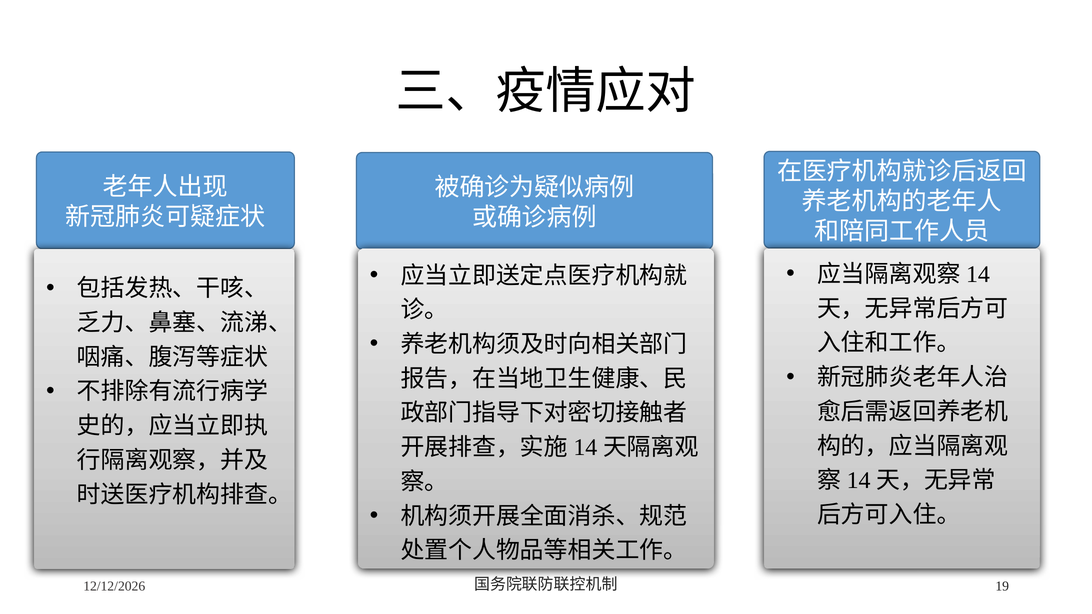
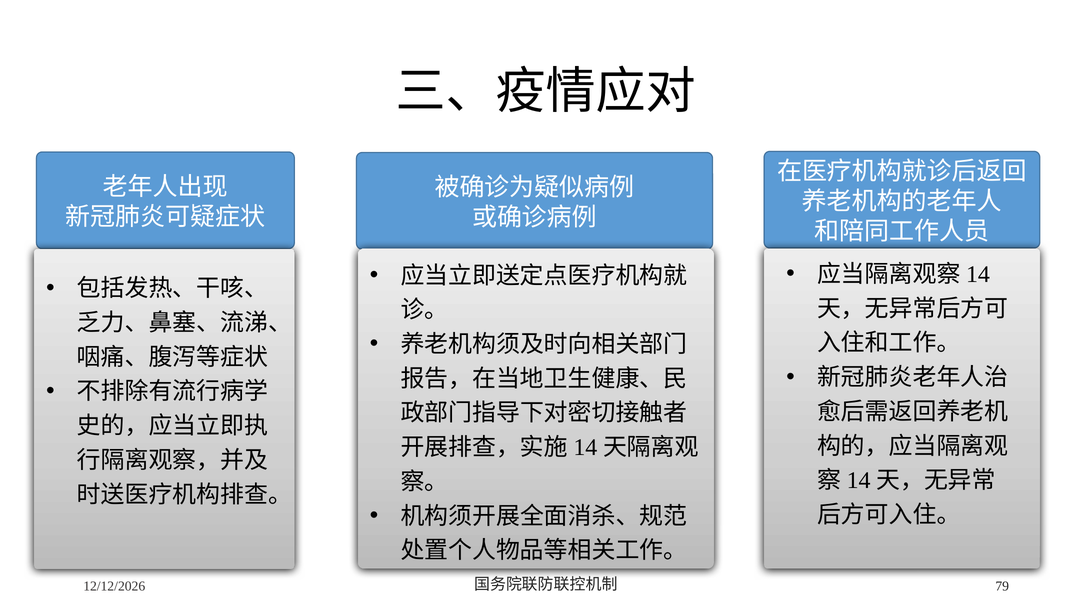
19: 19 -> 79
